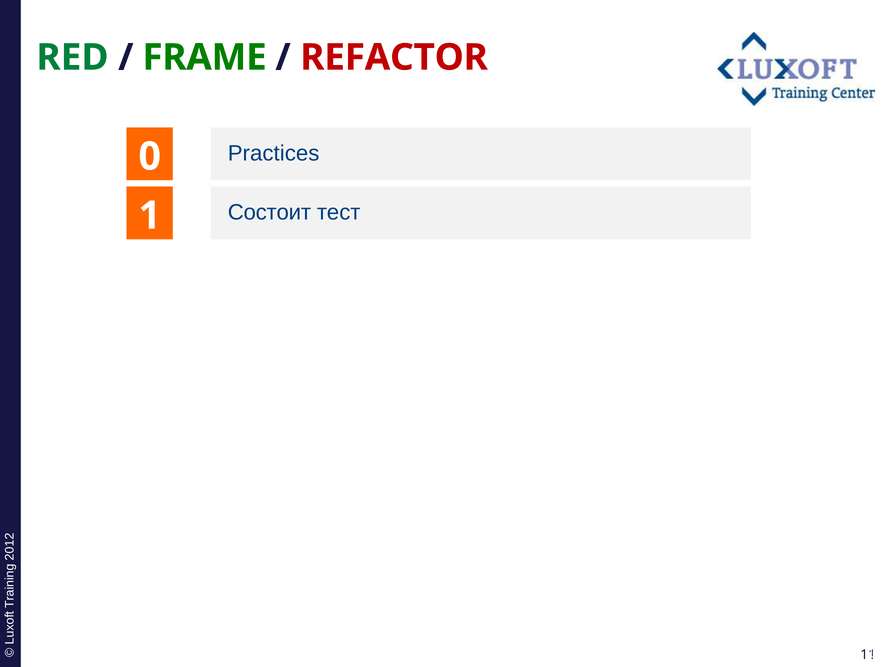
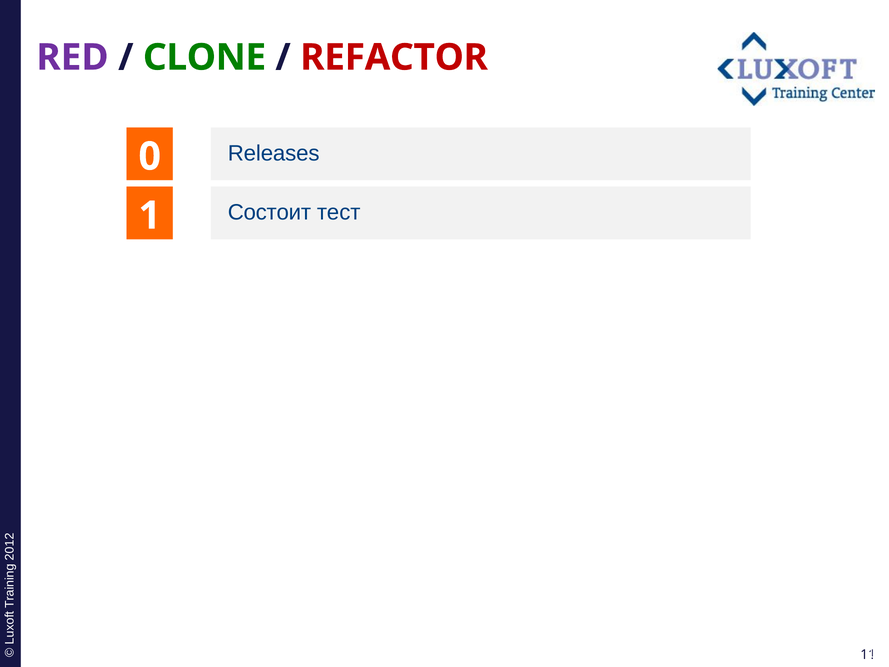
RED colour: green -> purple
FRAME: FRAME -> CLONE
Practices: Practices -> Releases
